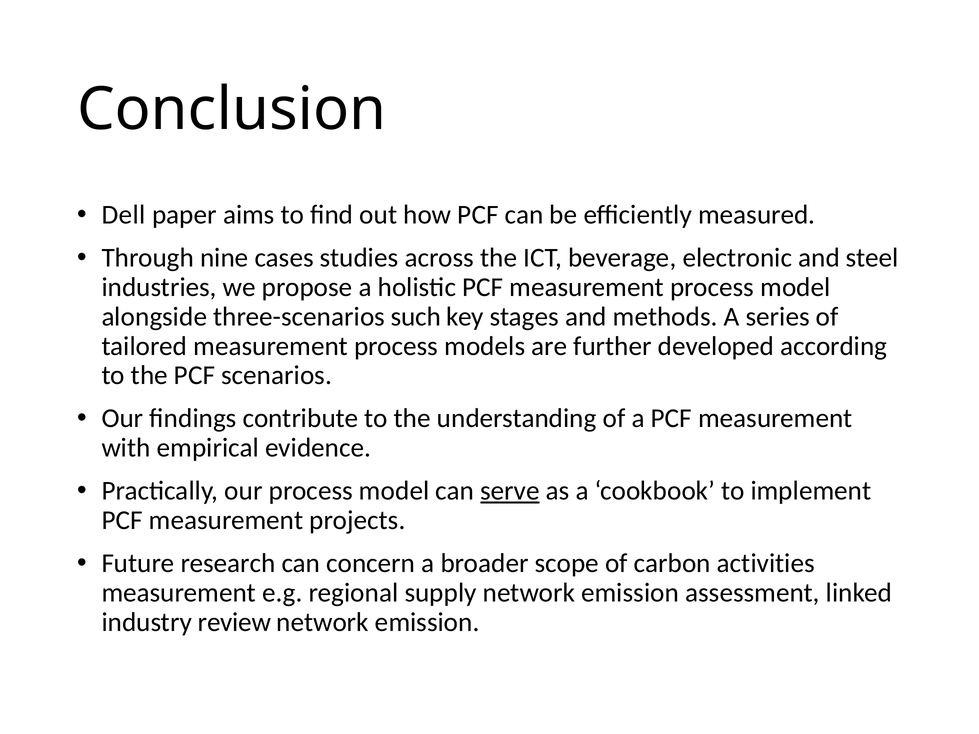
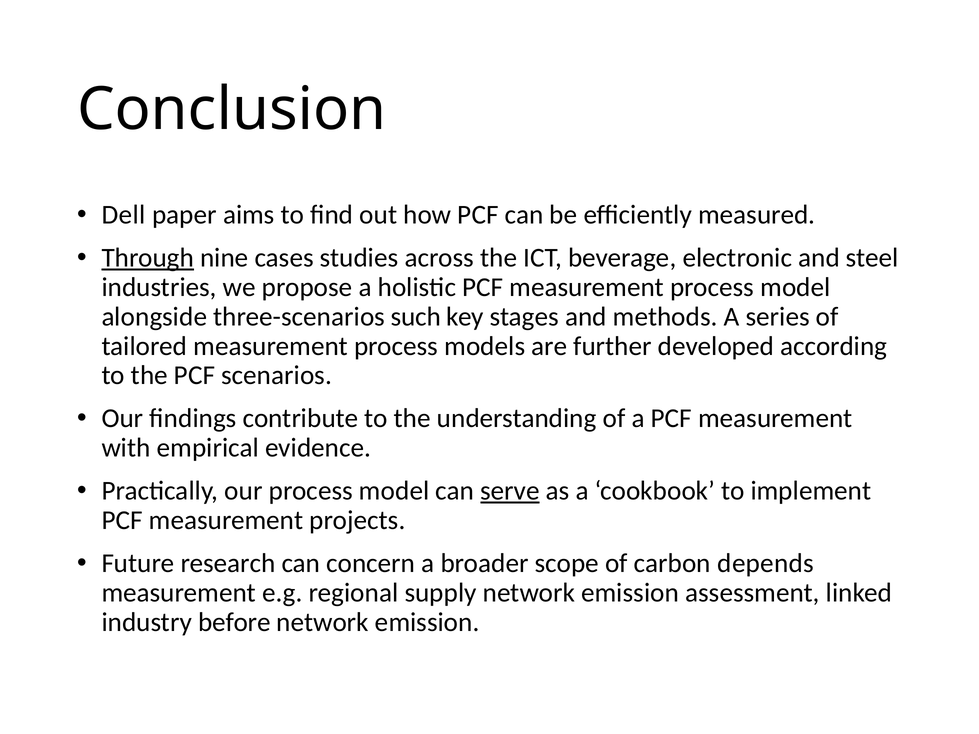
Through underline: none -> present
activities: activities -> depends
review: review -> before
